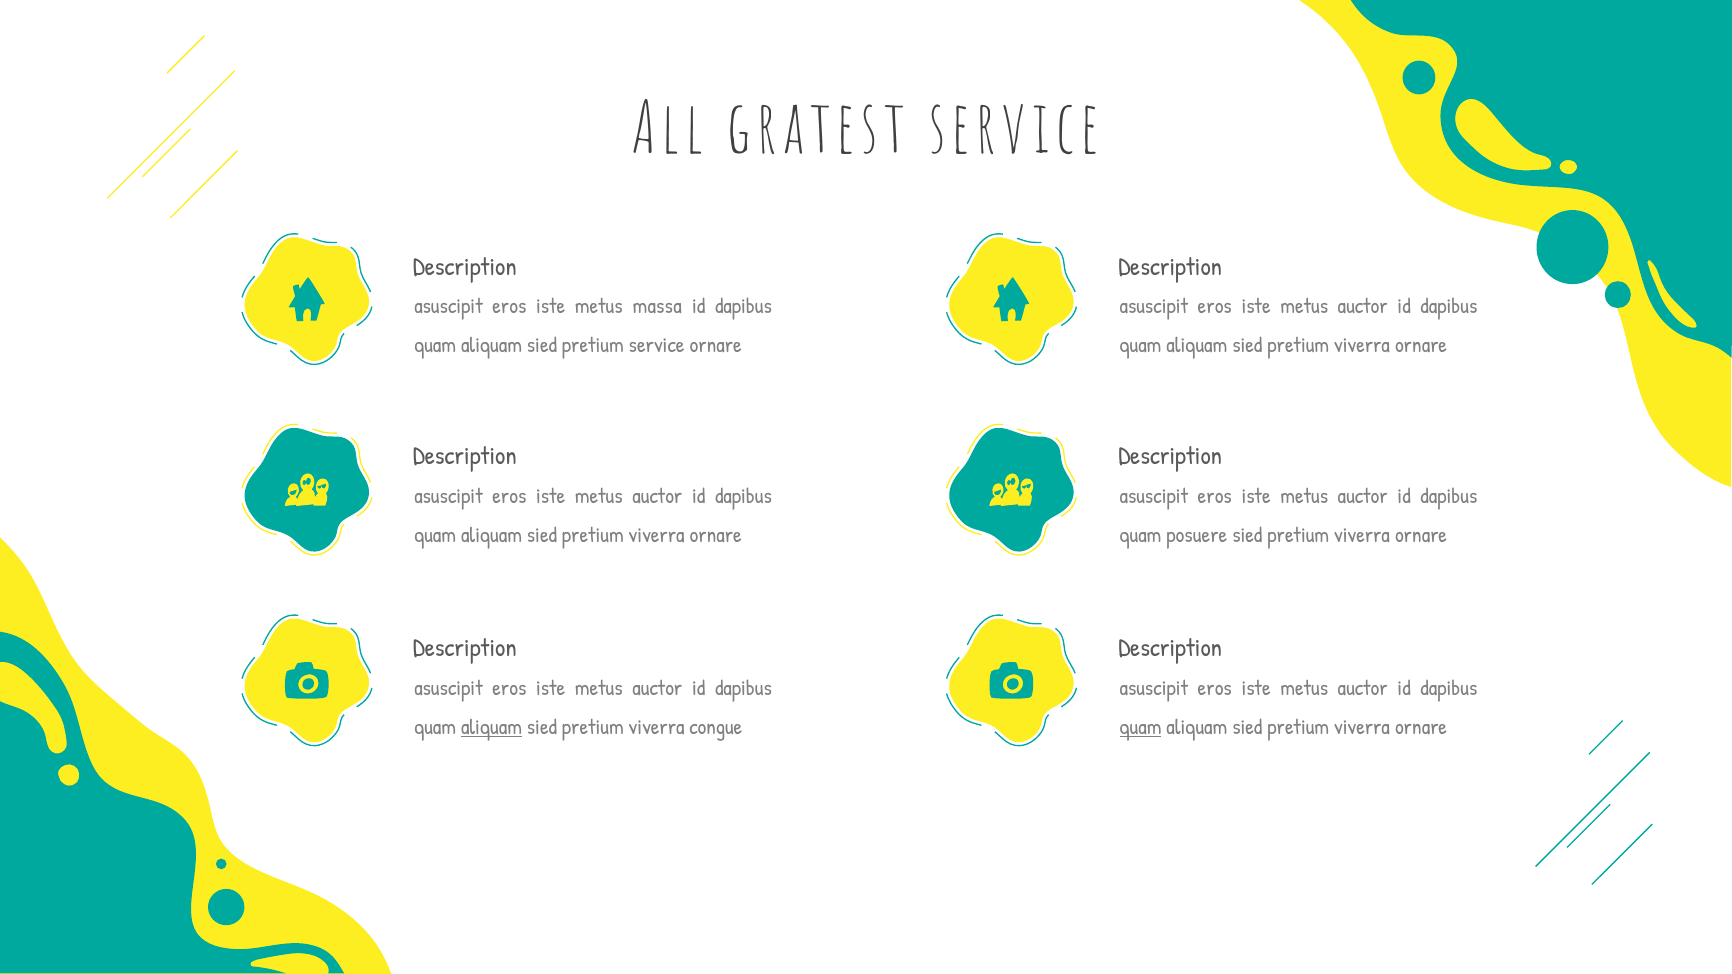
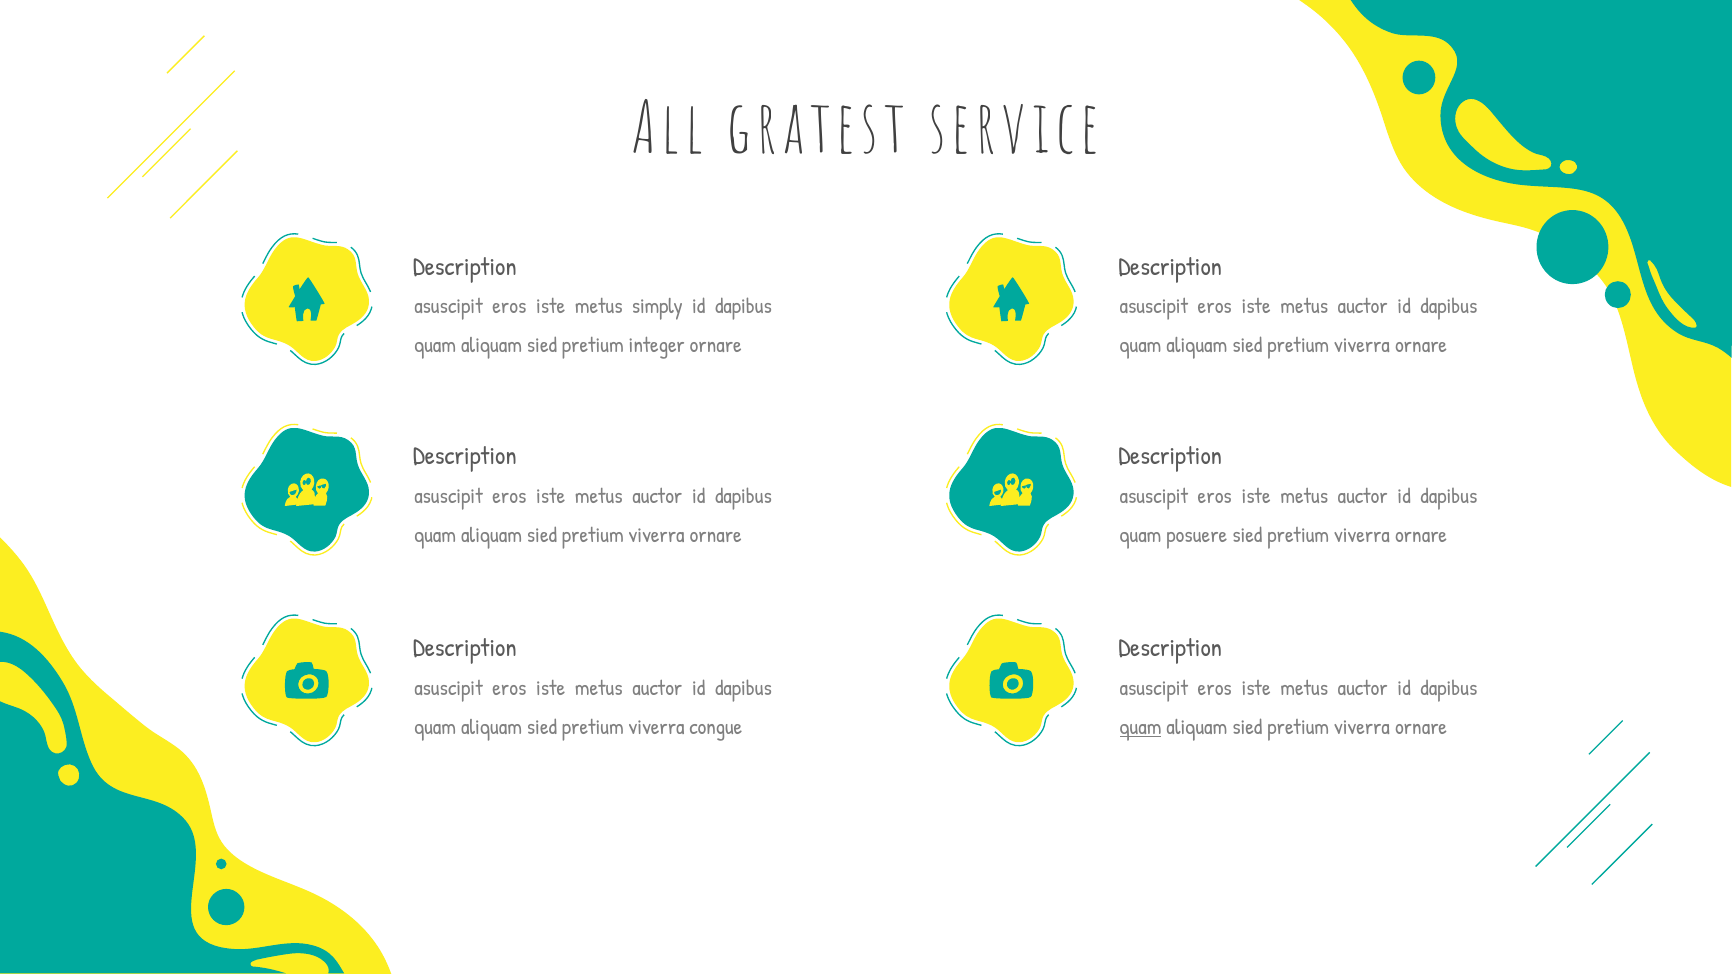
massa: massa -> simply
pretium service: service -> integer
aliquam at (491, 727) underline: present -> none
